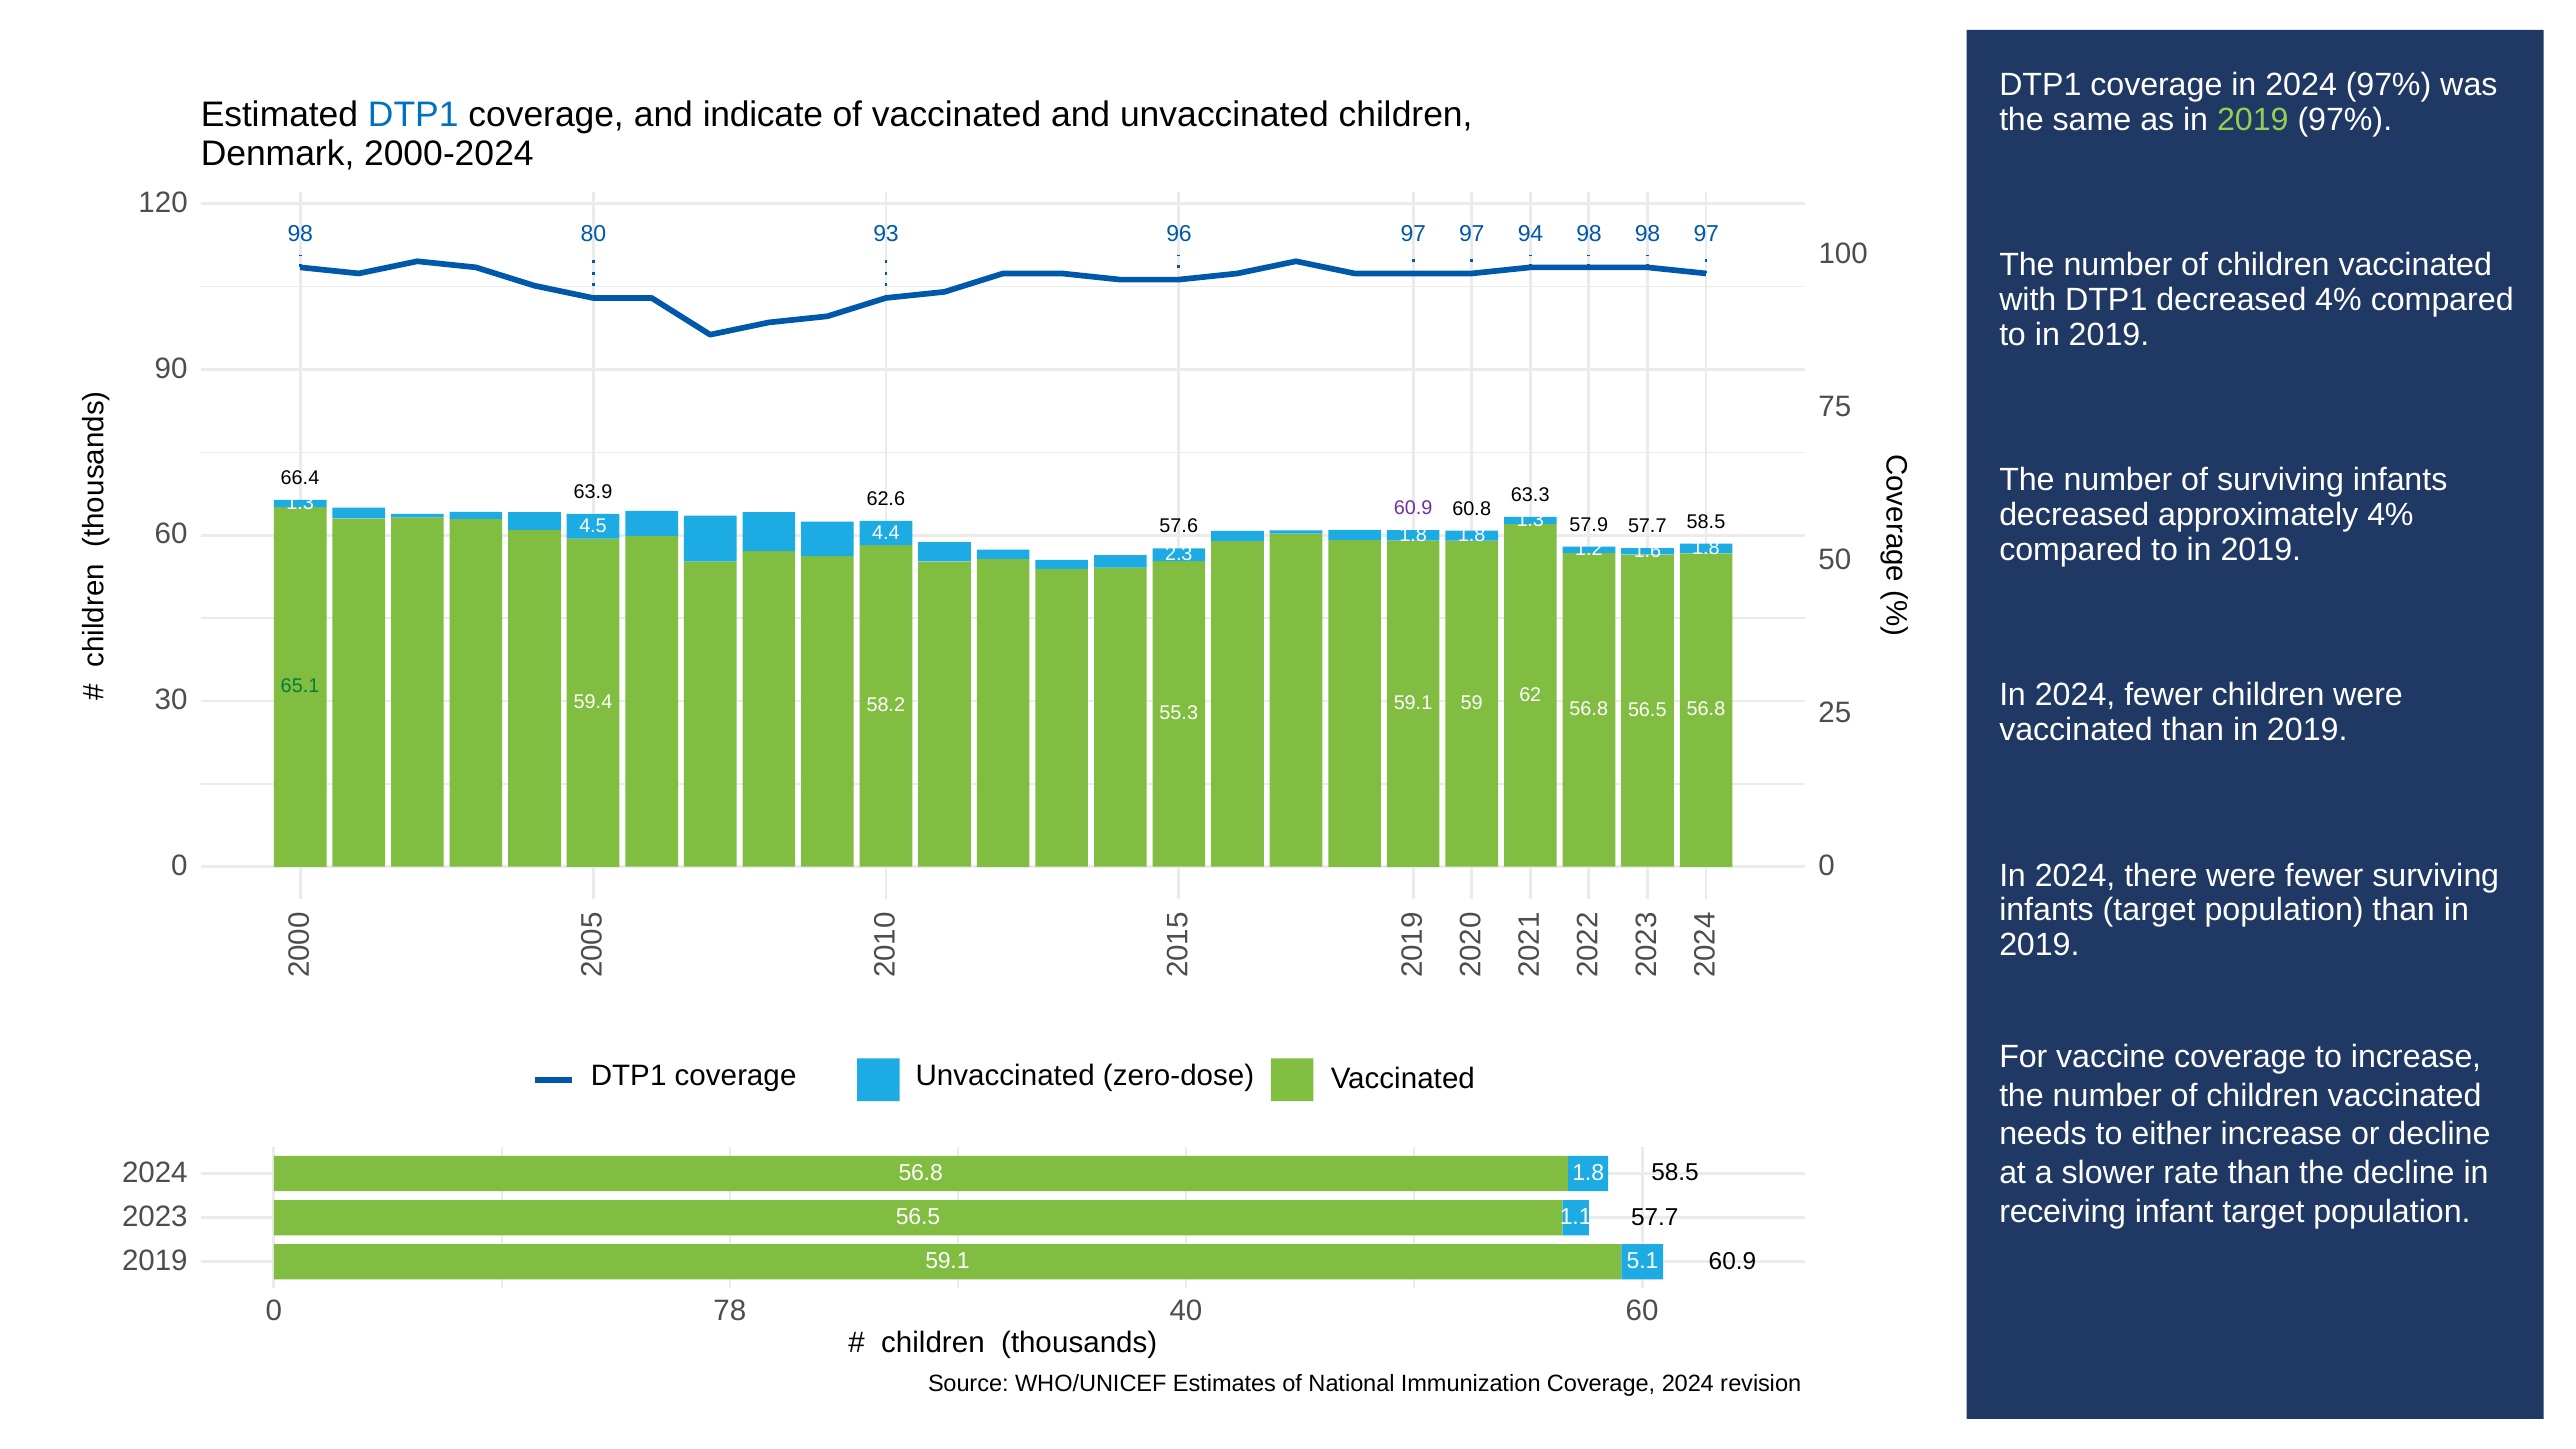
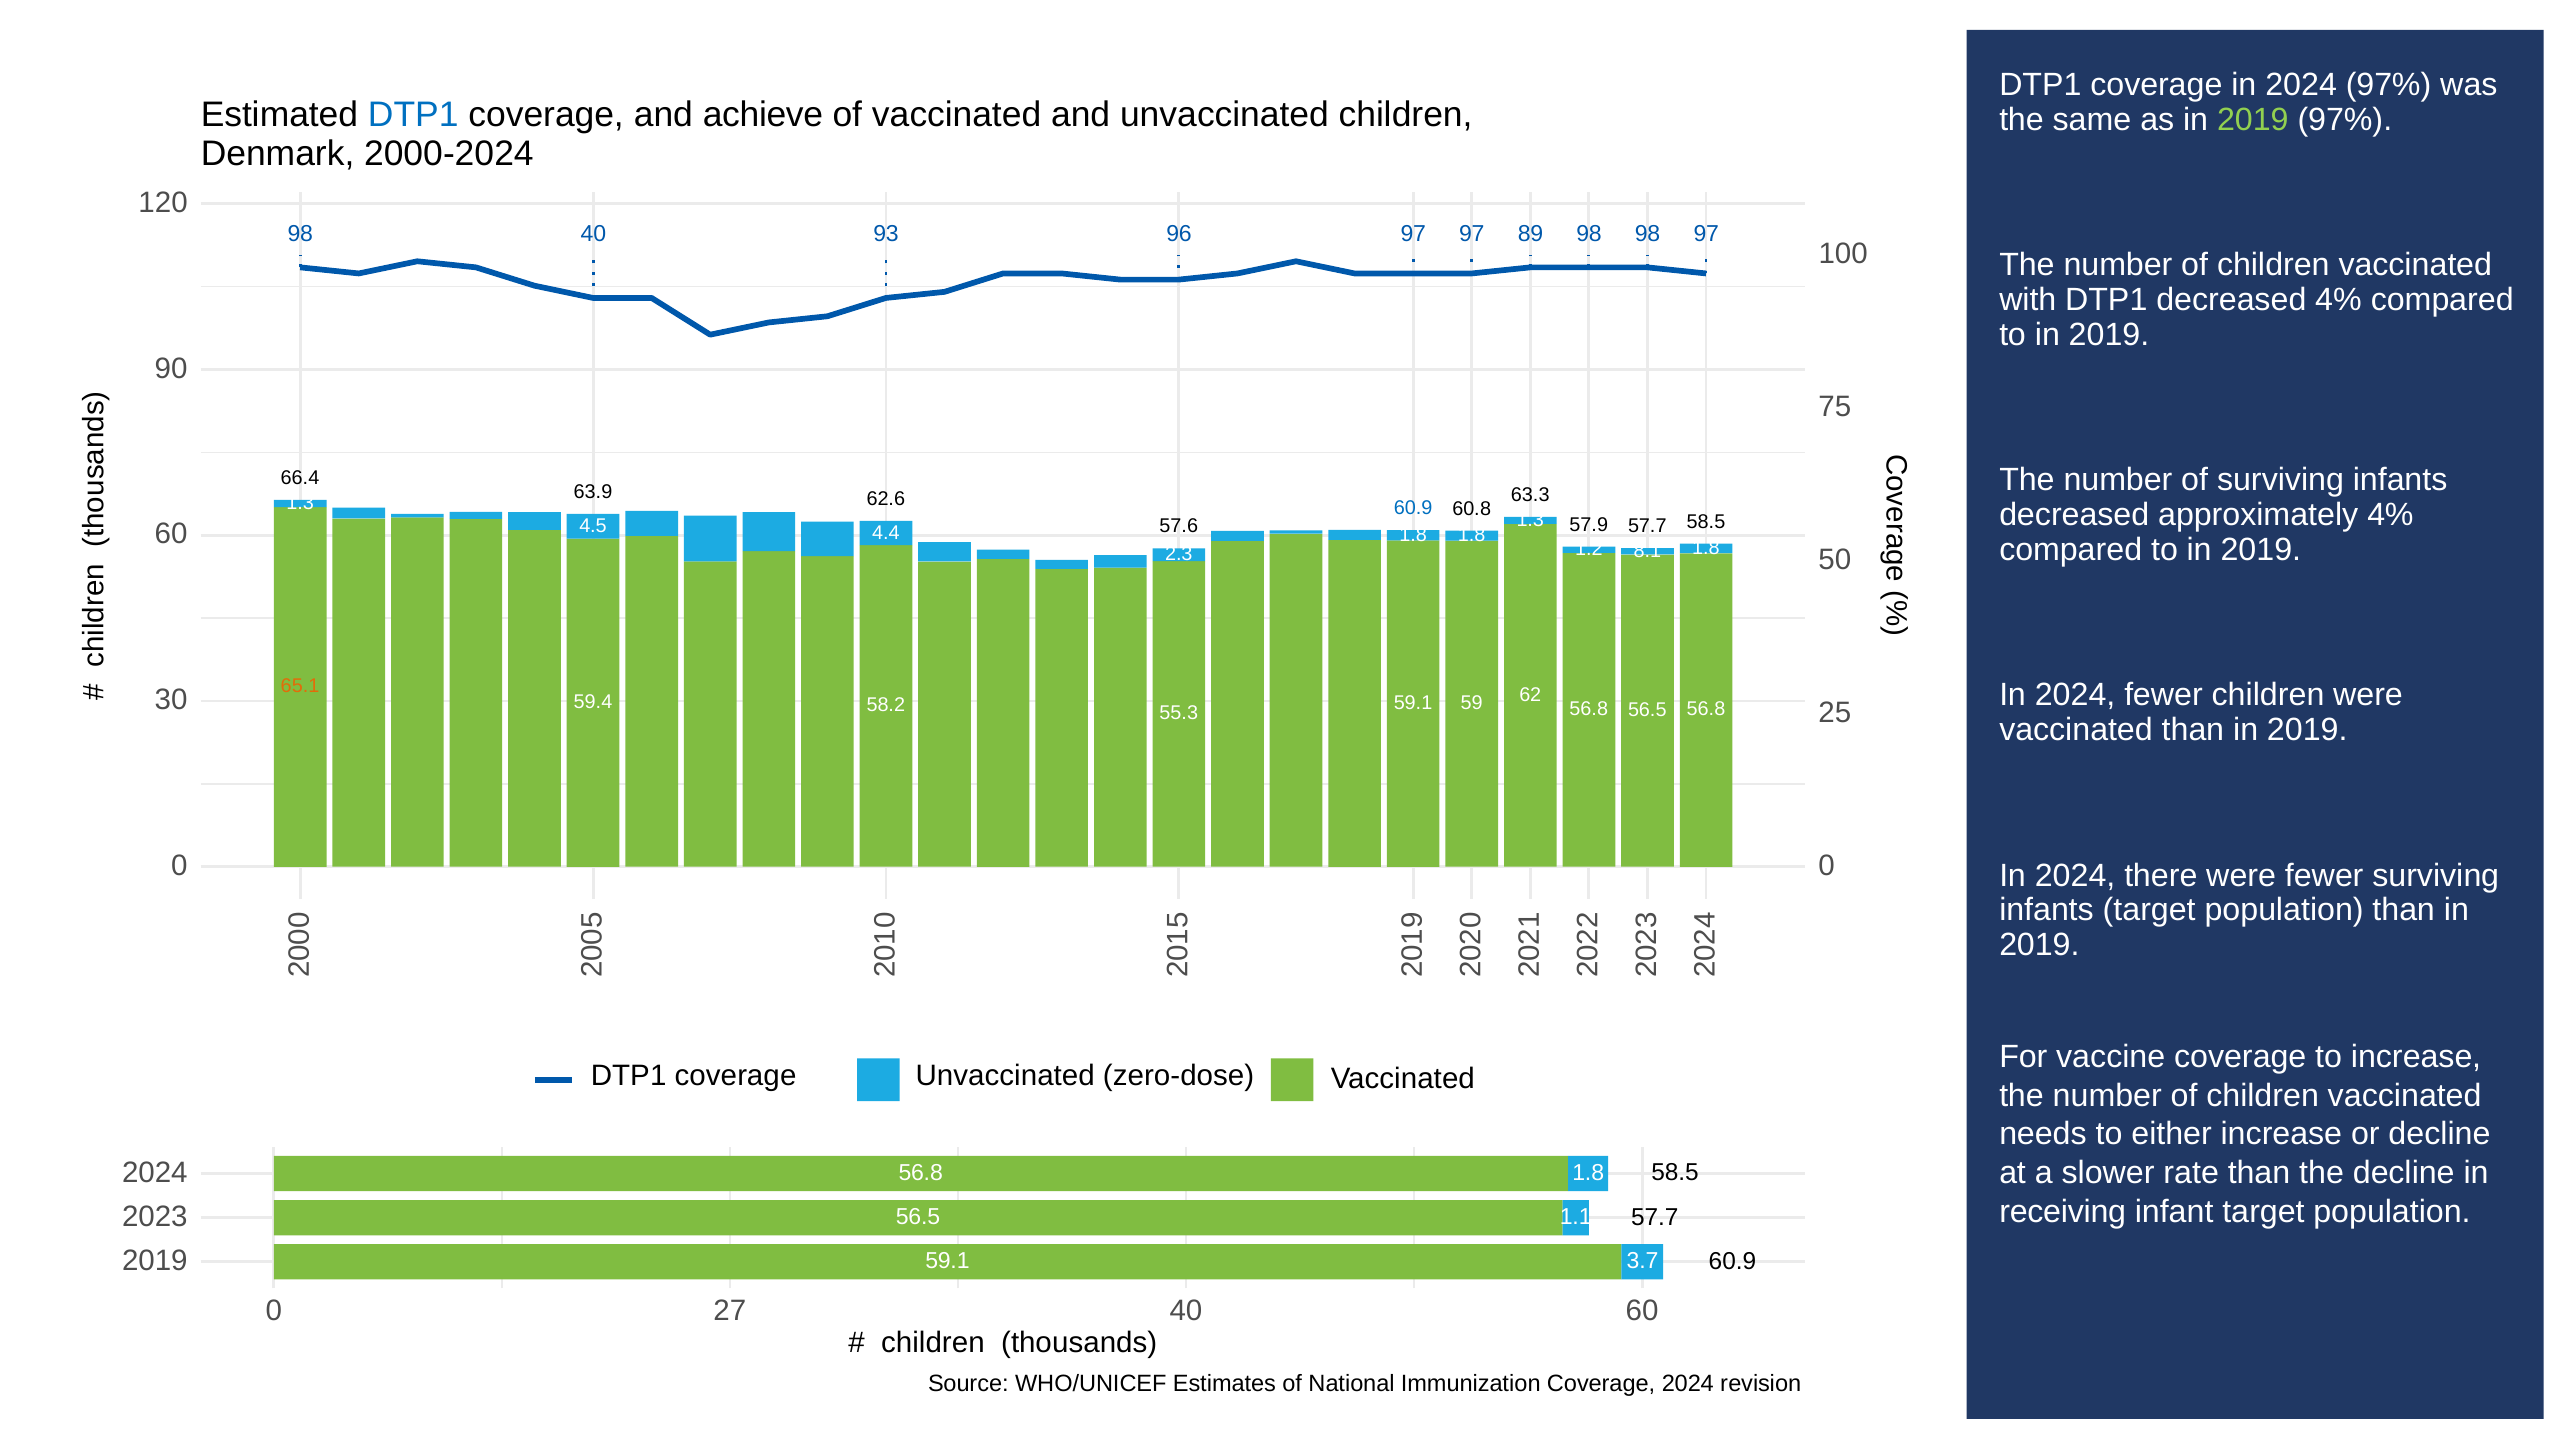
indicate: indicate -> achieve
98 80: 80 -> 40
94: 94 -> 89
60.9 at (1413, 508) colour: purple -> blue
1.6: 1.6 -> 8.1
65.1 colour: green -> orange
5.1: 5.1 -> 3.7
78: 78 -> 27
